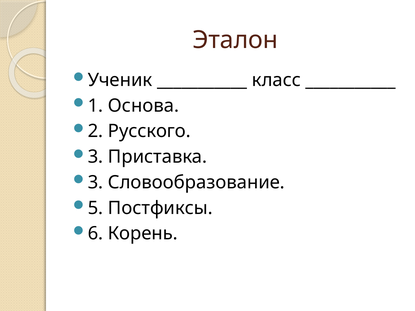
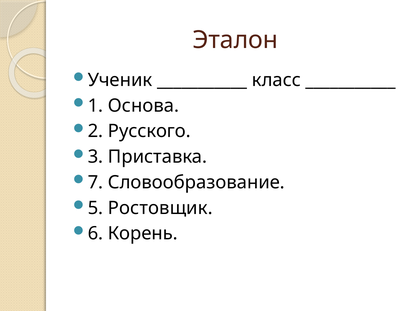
3 at (95, 183): 3 -> 7
Постфиксы: Постфиксы -> Ростовщик
